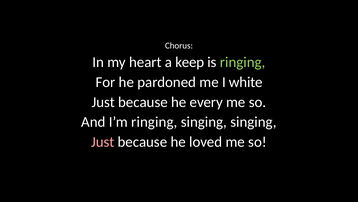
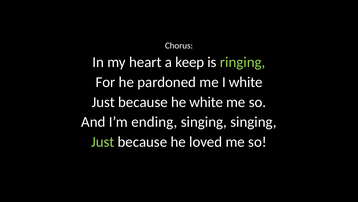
he every: every -> white
I’m ringing: ringing -> ending
Just at (103, 141) colour: pink -> light green
